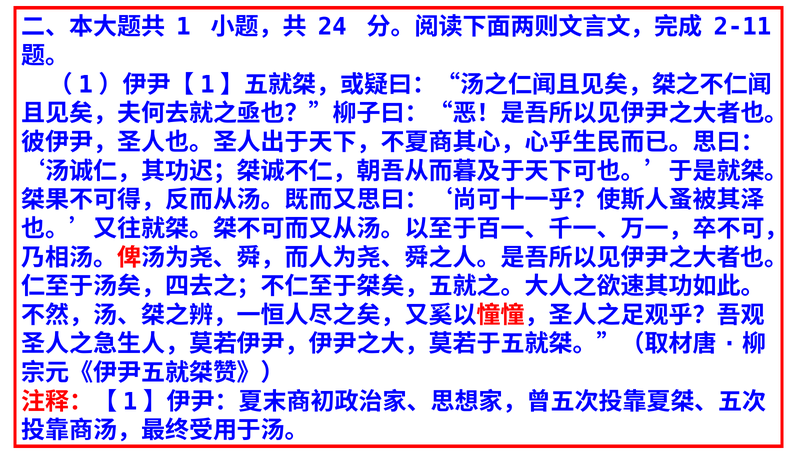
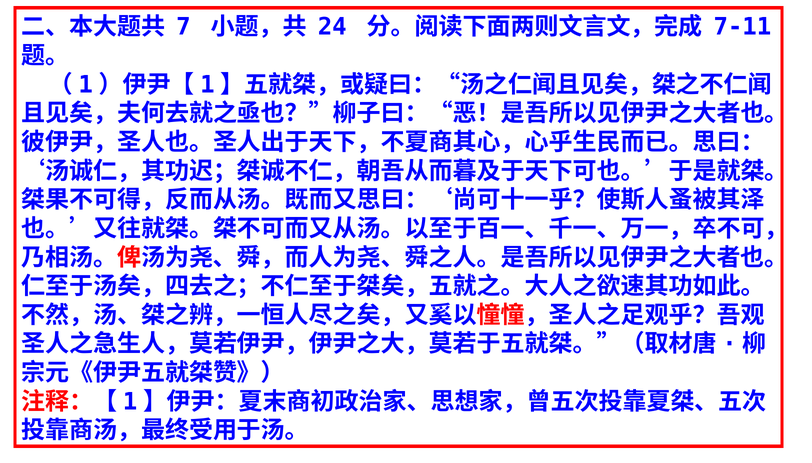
1: 1 -> 7
2-11: 2-11 -> 7-11
